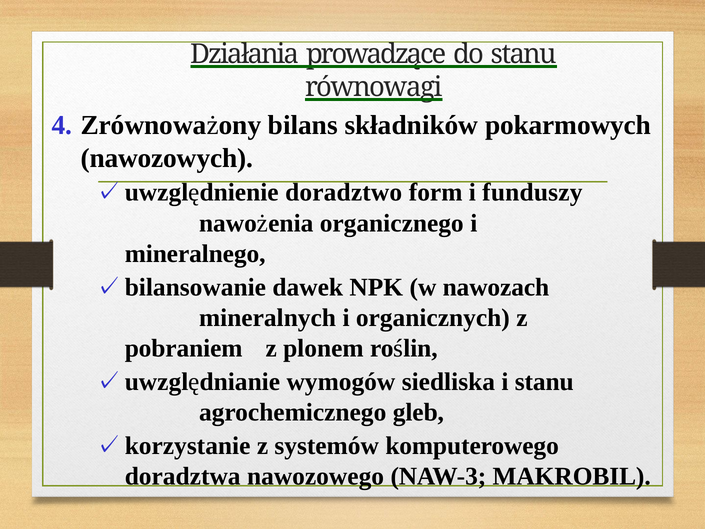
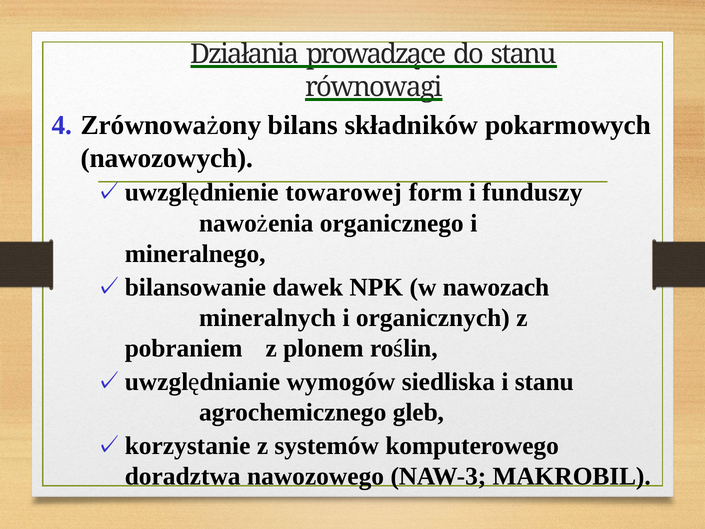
doradztwo: doradztwo -> towarowej
